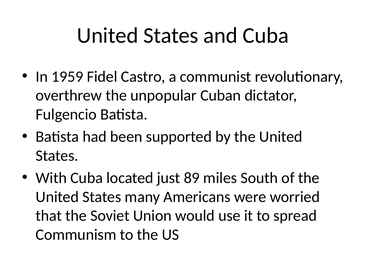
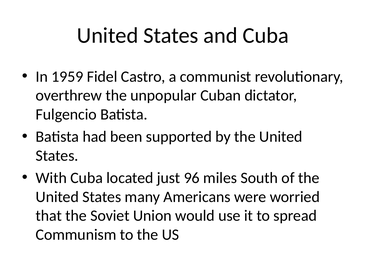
89: 89 -> 96
